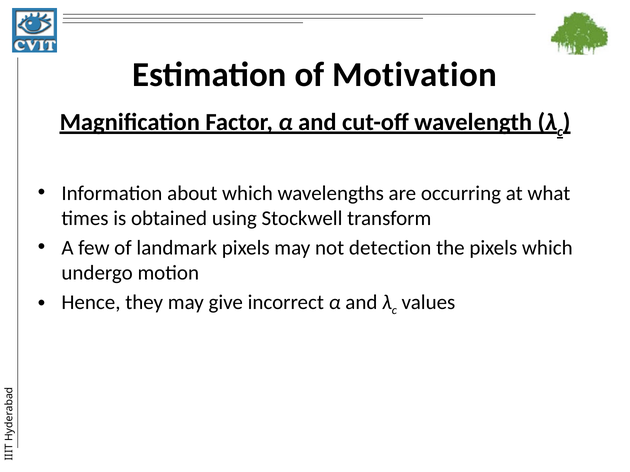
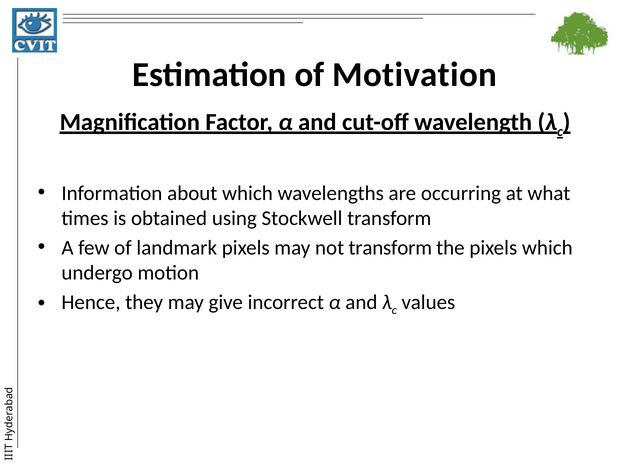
not detection: detection -> transform
